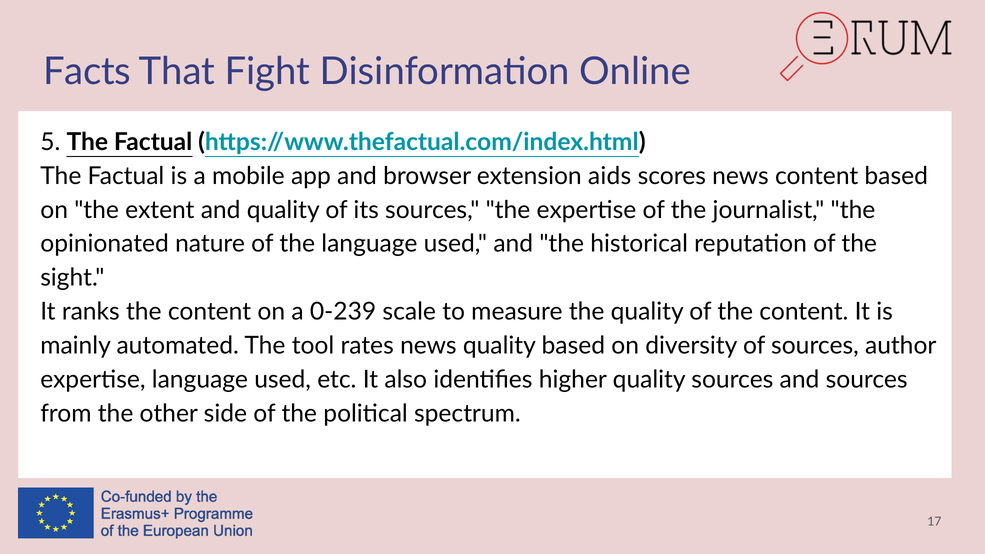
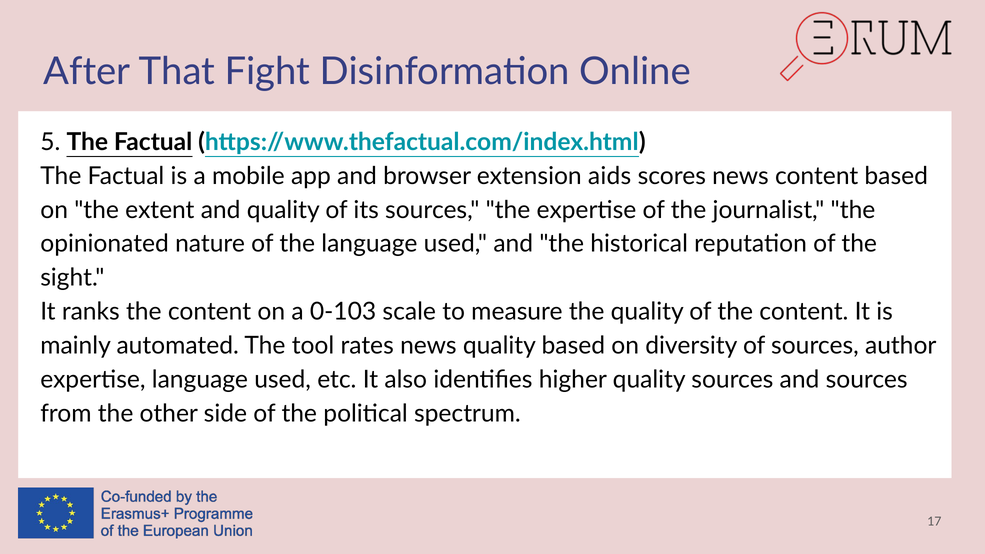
Facts: Facts -> After
0-239: 0-239 -> 0-103
